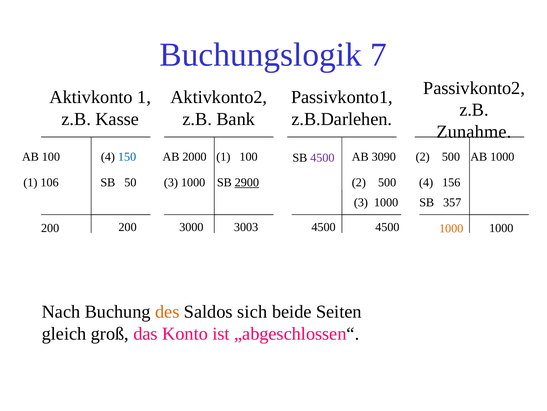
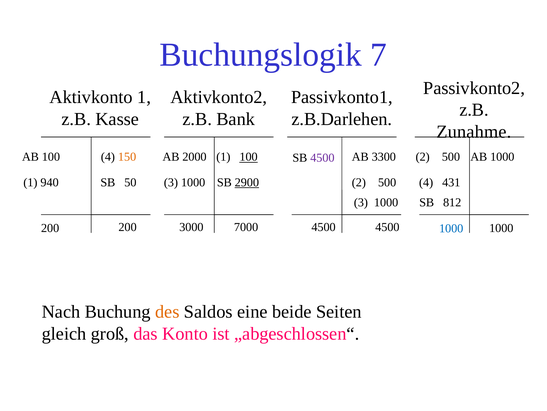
150 colour: blue -> orange
100 at (249, 157) underline: none -> present
3090: 3090 -> 3300
106: 106 -> 940
156: 156 -> 431
357: 357 -> 812
3003: 3003 -> 7000
1000 at (451, 228) colour: orange -> blue
sich: sich -> eine
